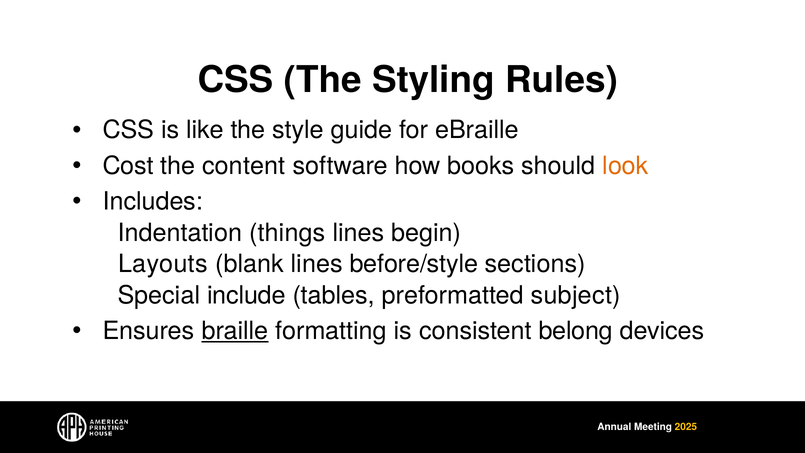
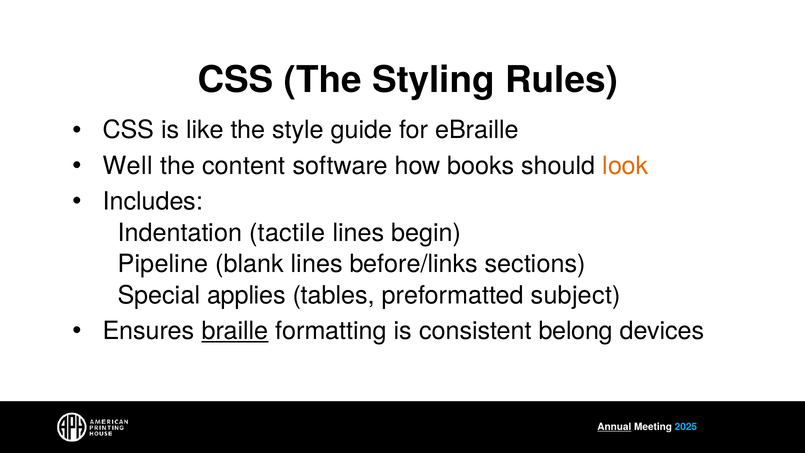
Cost: Cost -> Well
things: things -> tactile
Layouts: Layouts -> Pipeline
before/style: before/style -> before/links
include: include -> applies
Annual underline: none -> present
2025 colour: yellow -> light blue
